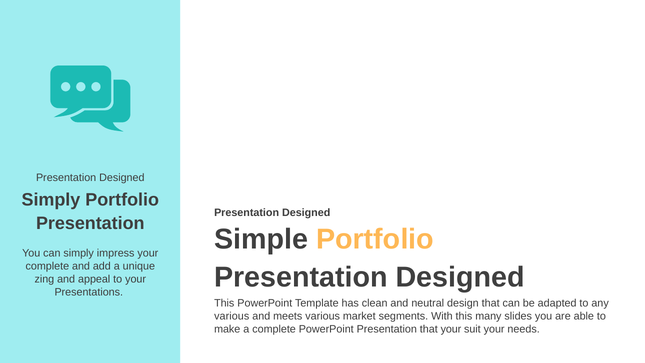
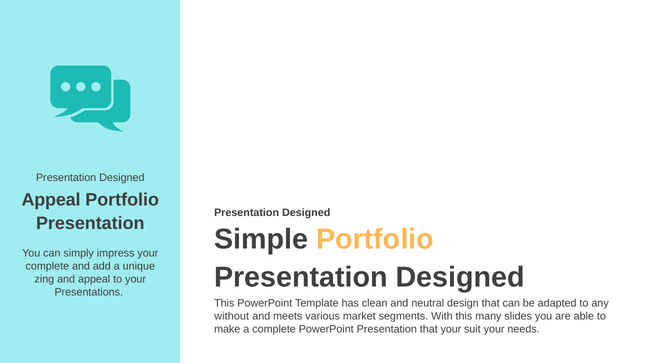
Simply at (51, 200): Simply -> Appeal
various at (232, 316): various -> without
